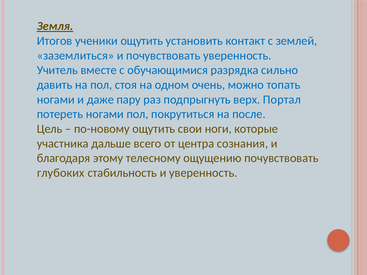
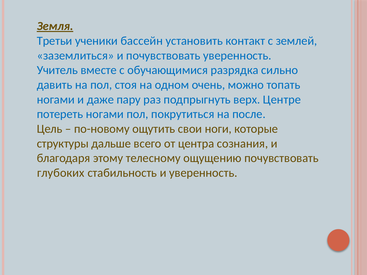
Итогов: Итогов -> Третьи
ученики ощутить: ощутить -> бассейн
Портал: Портал -> Центре
участника: участника -> структуры
